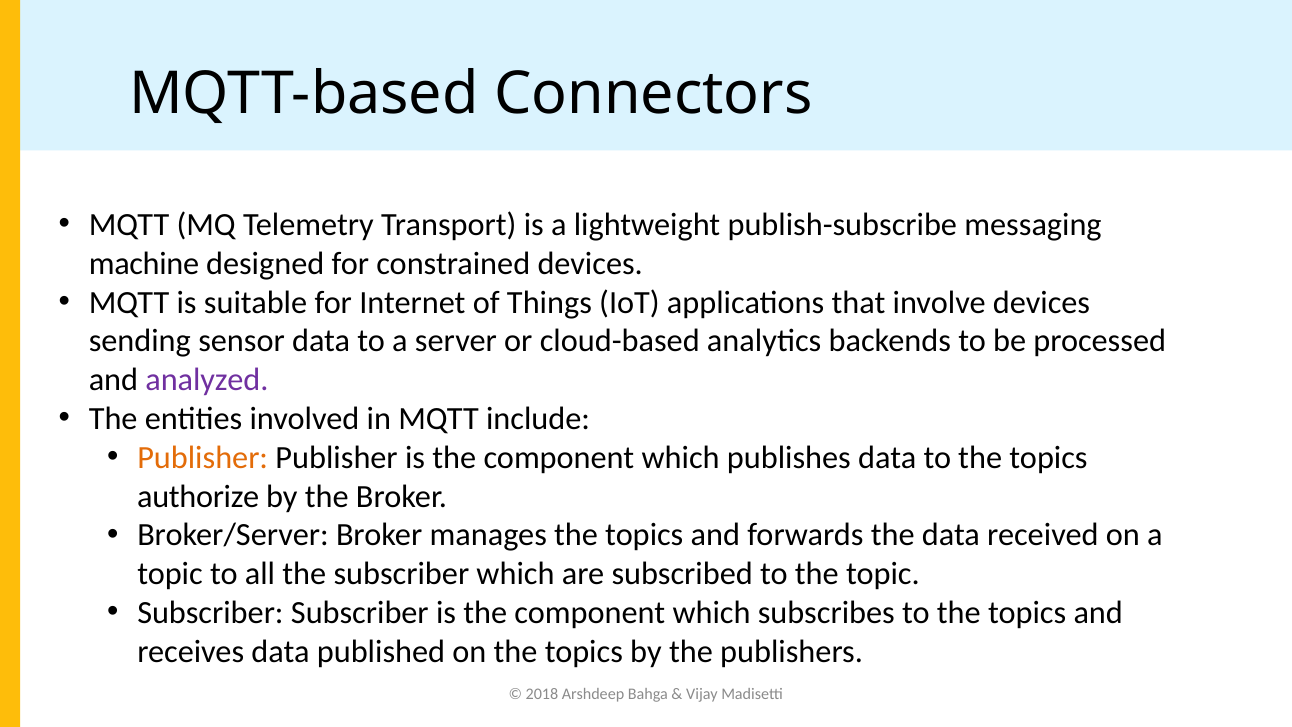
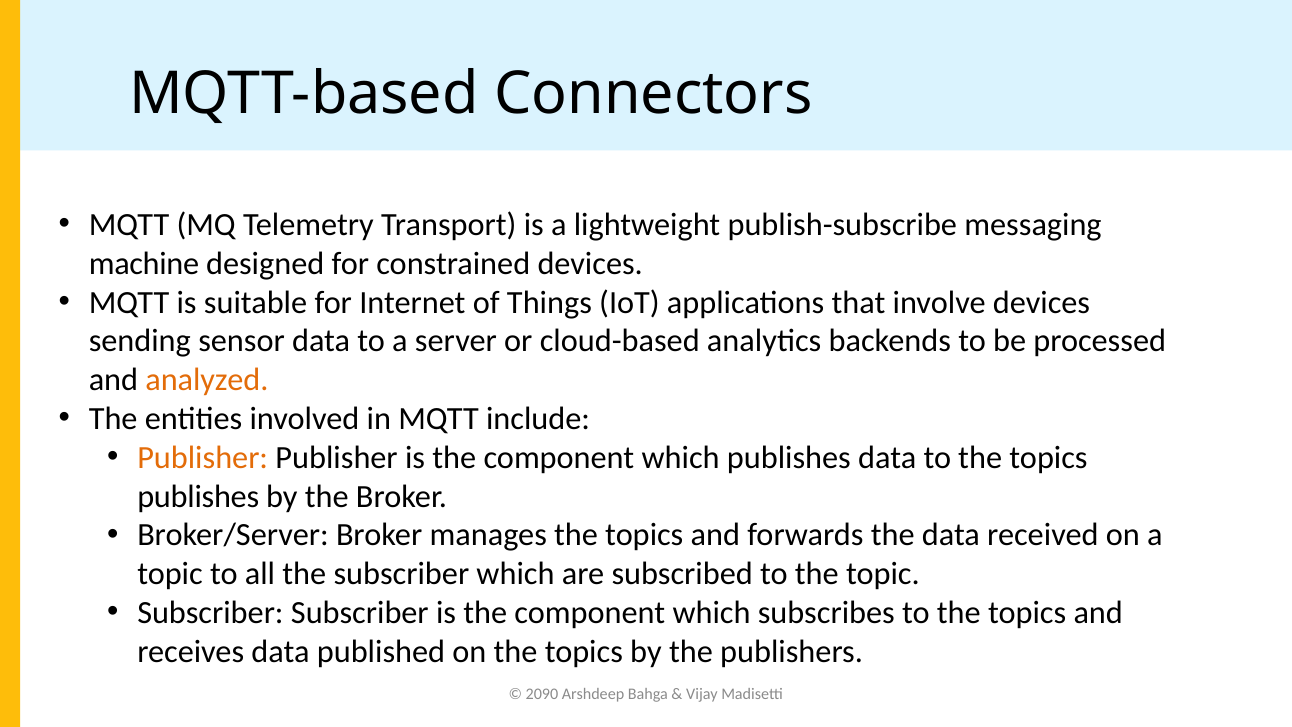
analyzed colour: purple -> orange
authorize at (198, 496): authorize -> publishes
2018: 2018 -> 2090
